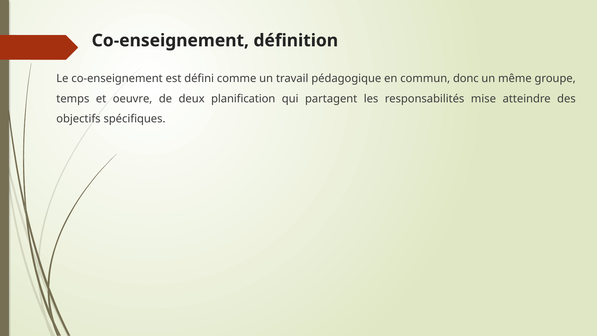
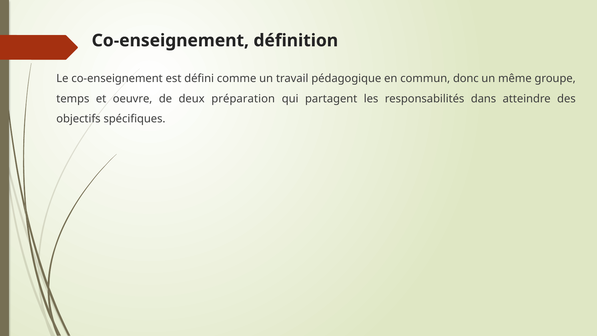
planification: planification -> préparation
mise: mise -> dans
